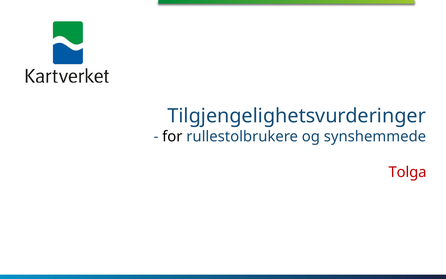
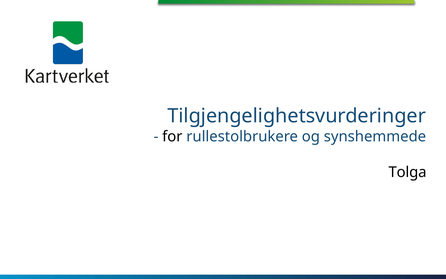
Tolga colour: red -> black
